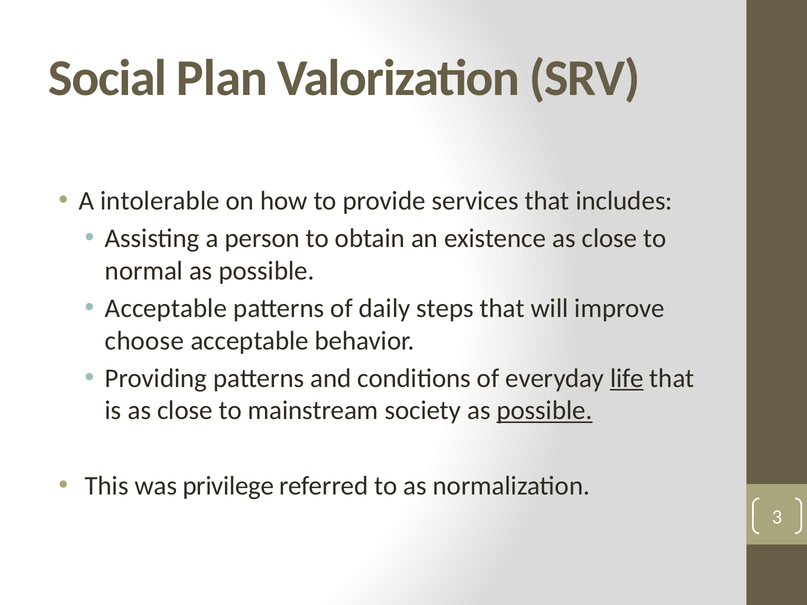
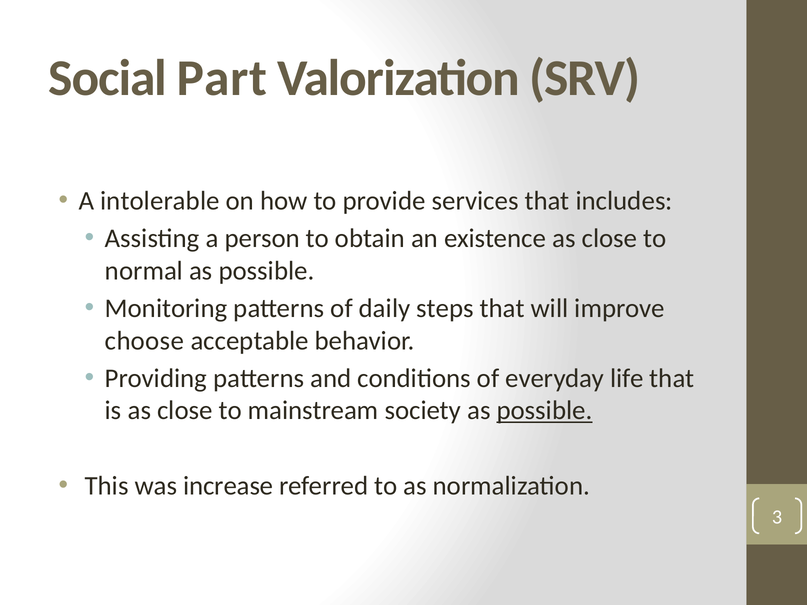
Plan: Plan -> Part
Acceptable at (166, 309): Acceptable -> Monitoring
life underline: present -> none
privilege: privilege -> increase
